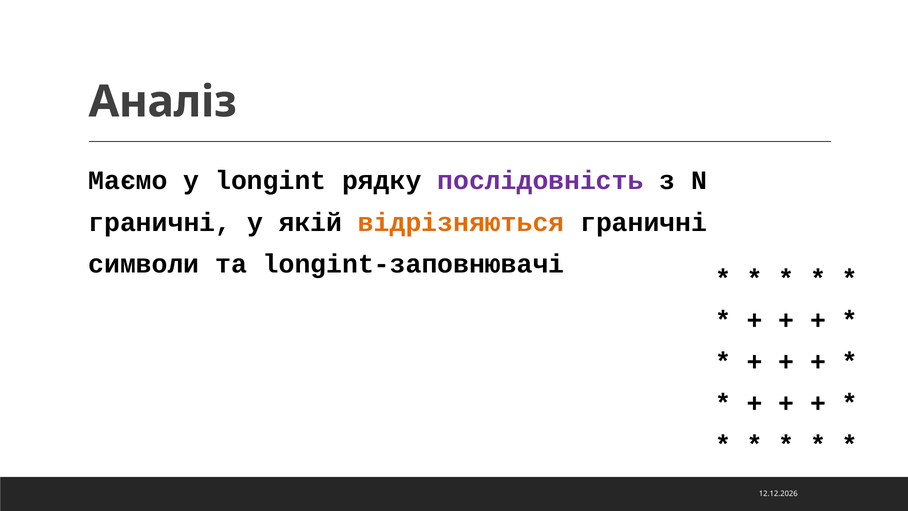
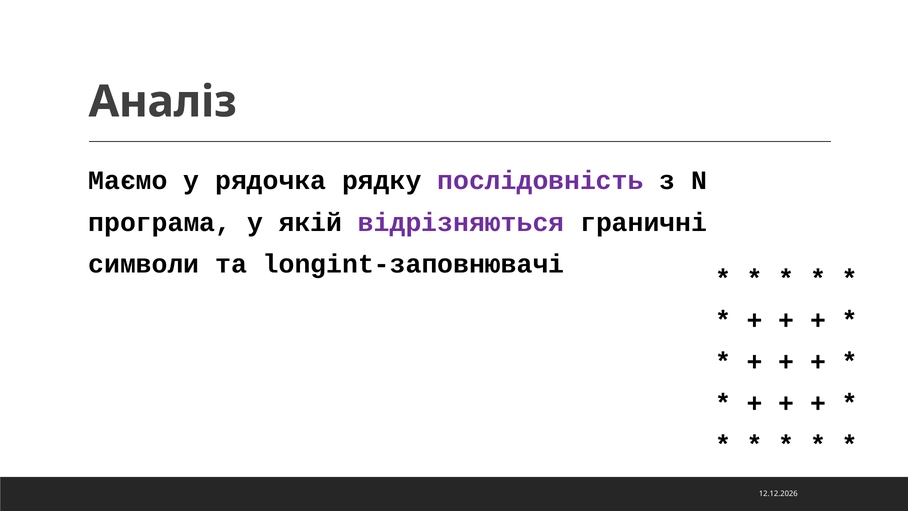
longint: longint -> рядочка
граничні at (160, 222): граничні -> програма
відрізняються colour: orange -> purple
